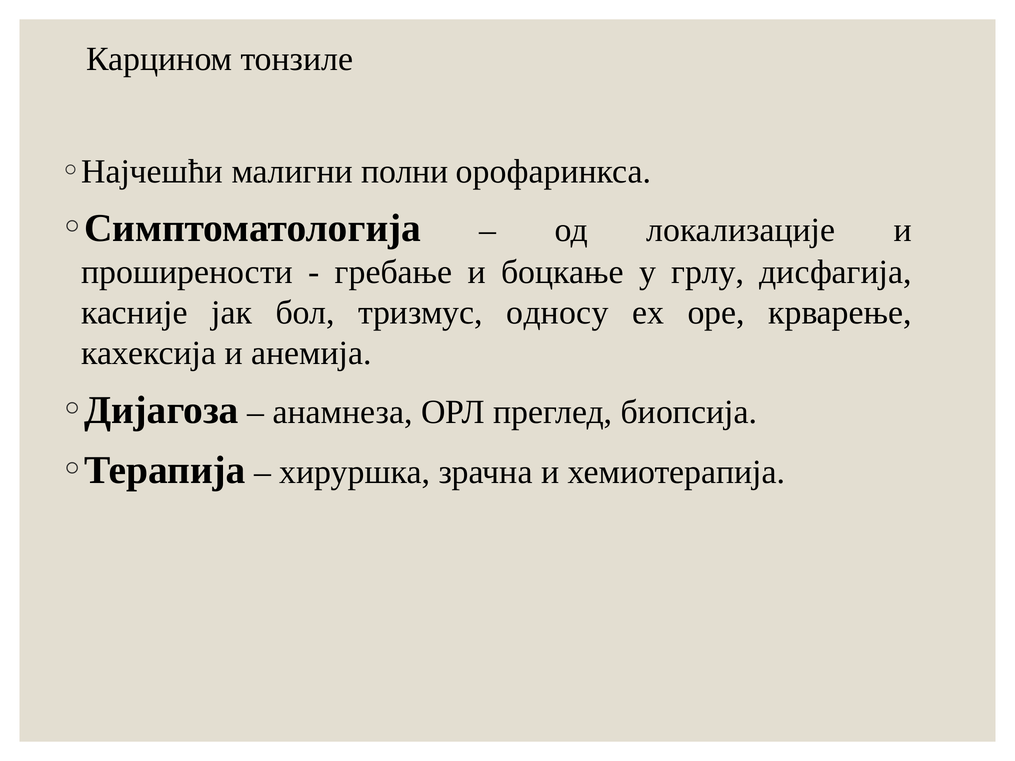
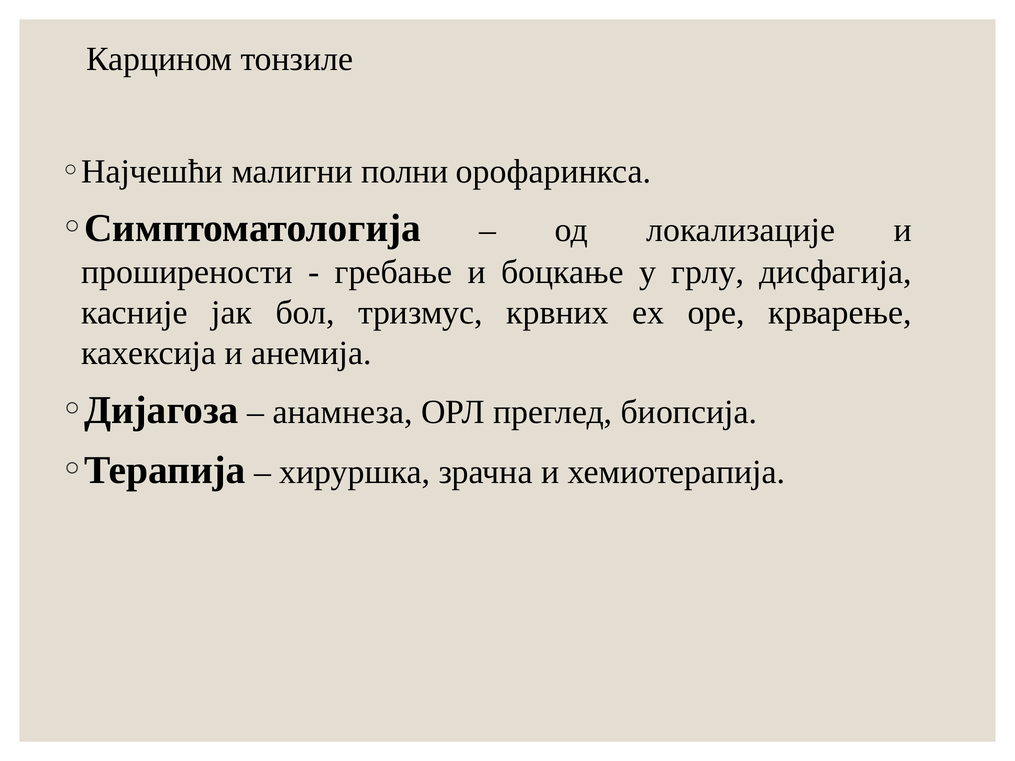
односу: односу -> крвних
